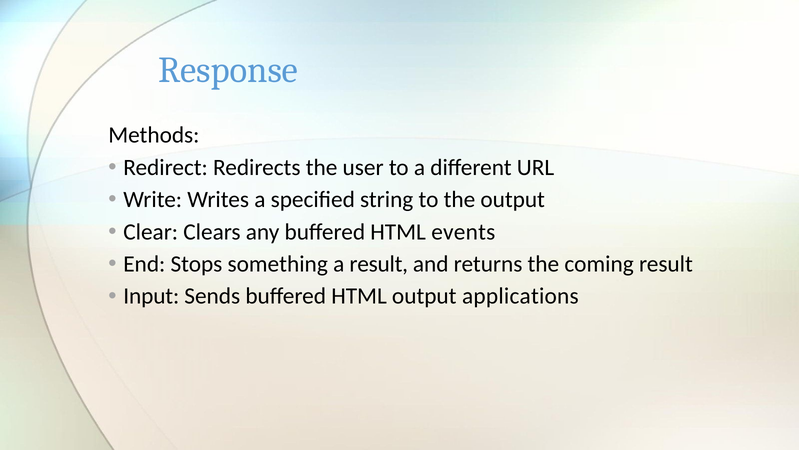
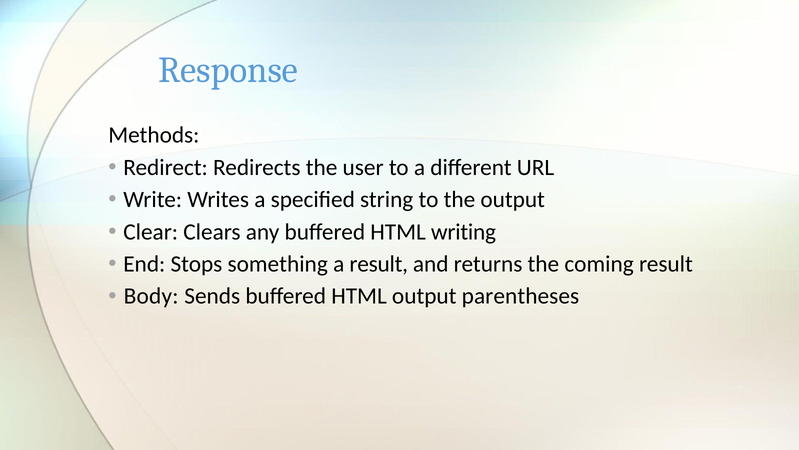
events: events -> writing
Input: Input -> Body
applications: applications -> parentheses
